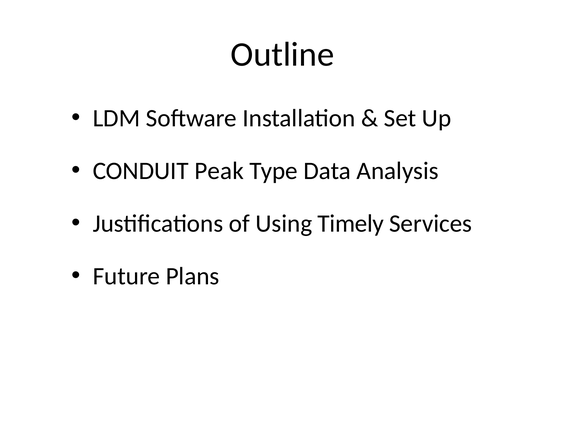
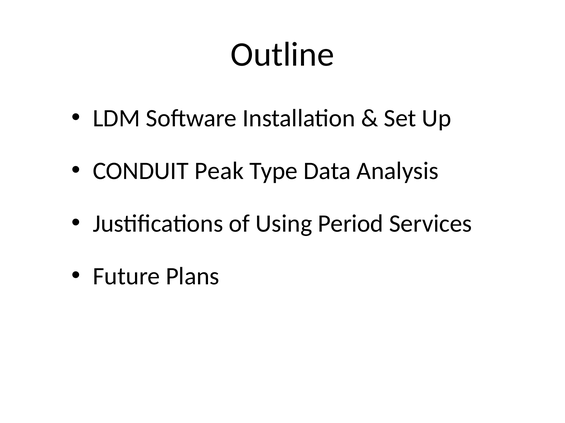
Timely: Timely -> Period
